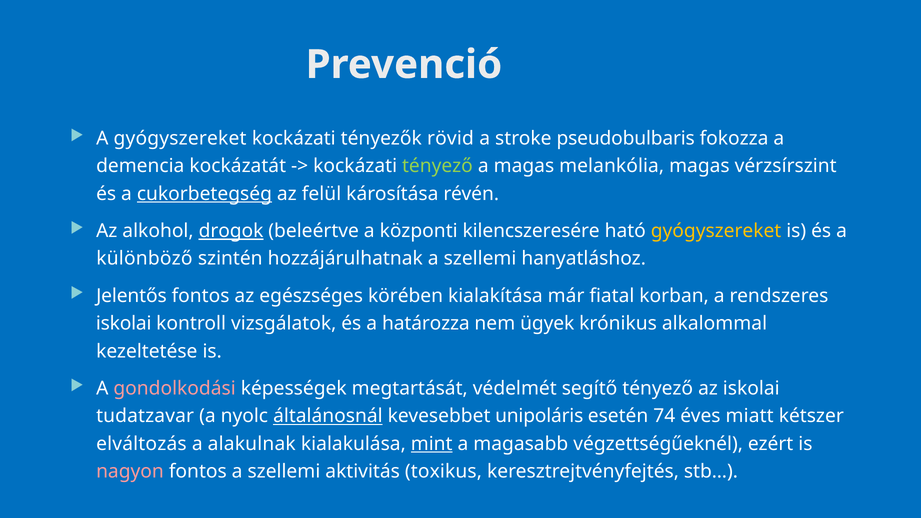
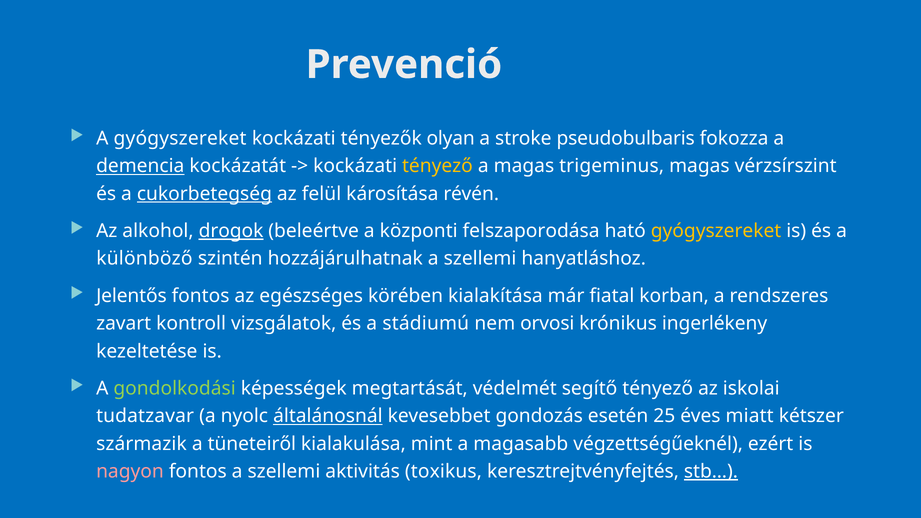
rövid: rövid -> olyan
demencia underline: none -> present
tényező at (437, 166) colour: light green -> yellow
melankólia: melankólia -> trigeminus
kilencszeresére: kilencszeresére -> felszaporodása
iskolai at (124, 324): iskolai -> zavart
határozza: határozza -> stádiumú
ügyek: ügyek -> orvosi
alkalommal: alkalommal -> ingerlékeny
gondolkodási colour: pink -> light green
unipoláris: unipoláris -> gondozás
74: 74 -> 25
elváltozás: elváltozás -> származik
alakulnak: alakulnak -> tüneteiről
mint underline: present -> none
stb… underline: none -> present
